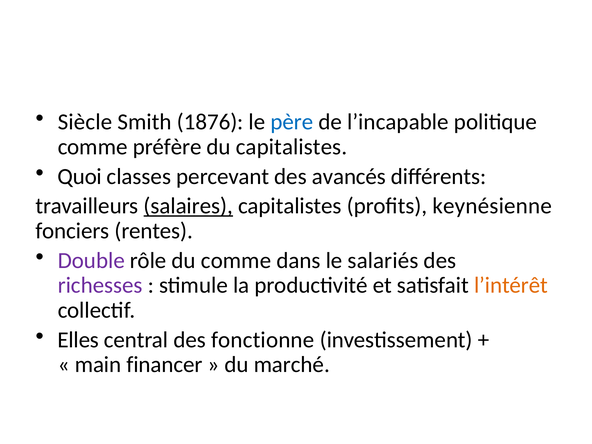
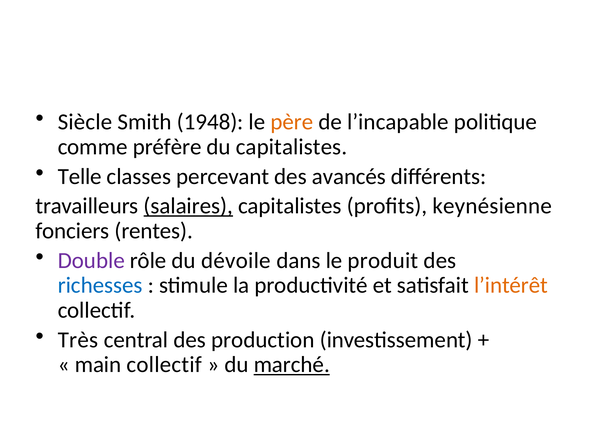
1876: 1876 -> 1948
père colour: blue -> orange
Quoi: Quoi -> Telle
du comme: comme -> dévoile
salariés: salariés -> produit
richesses colour: purple -> blue
Elles: Elles -> Très
fonctionne: fonctionne -> production
main financer: financer -> collectif
marché underline: none -> present
